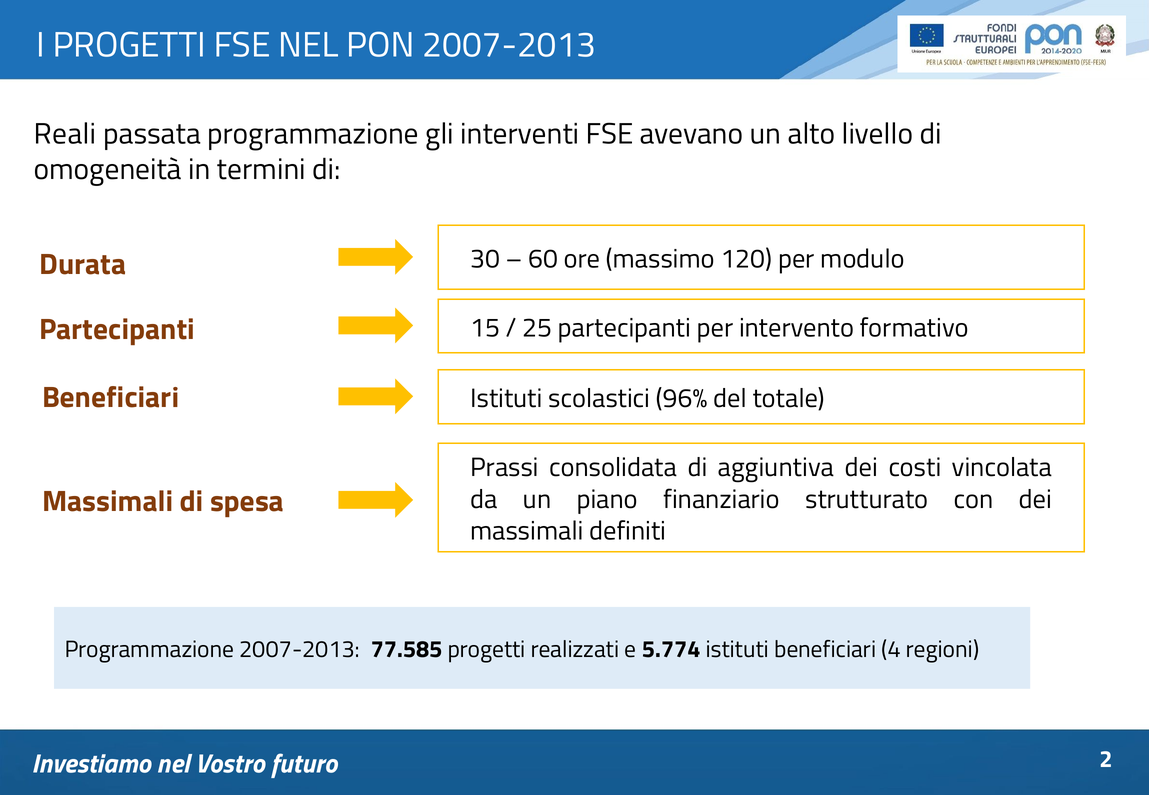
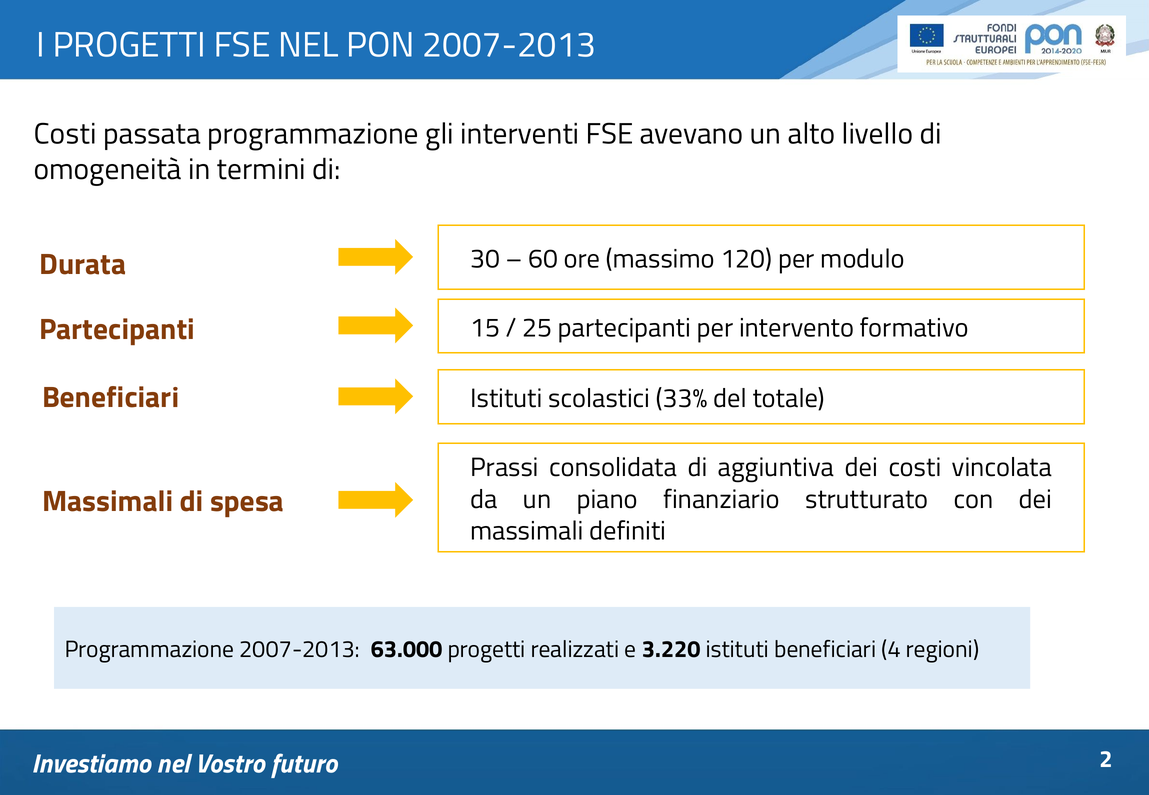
Reali at (65, 134): Reali -> Costi
96%: 96% -> 33%
77.585: 77.585 -> 63.000
5.774: 5.774 -> 3.220
